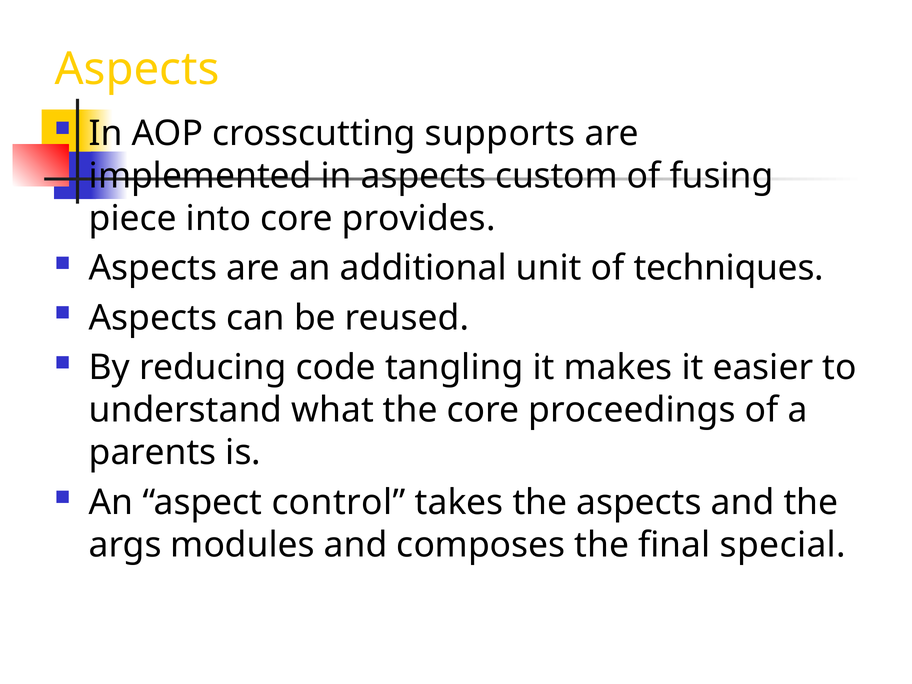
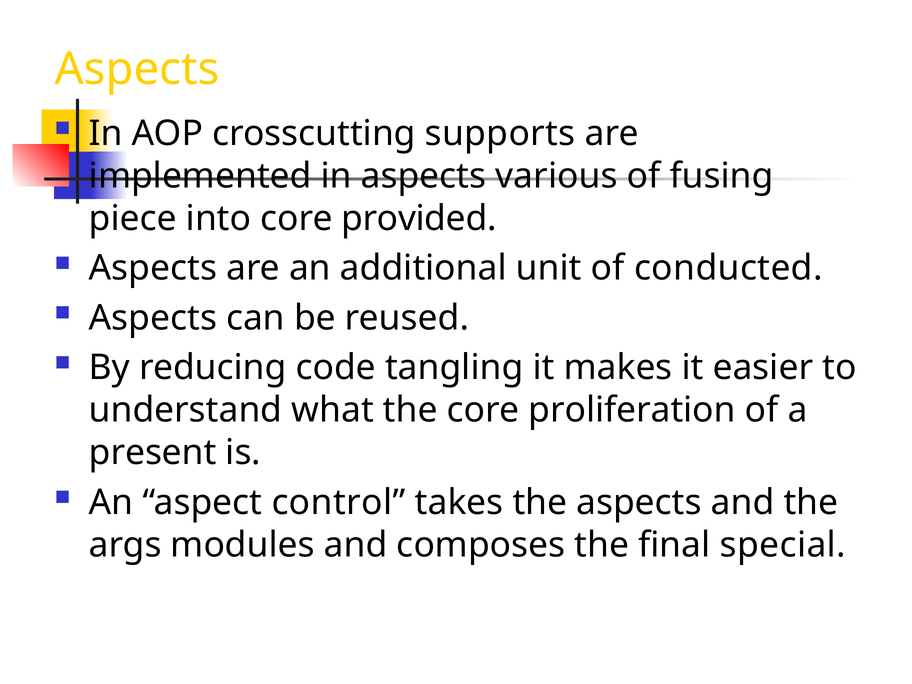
custom: custom -> various
provides: provides -> provided
techniques: techniques -> conducted
proceedings: proceedings -> proliferation
parents: parents -> present
